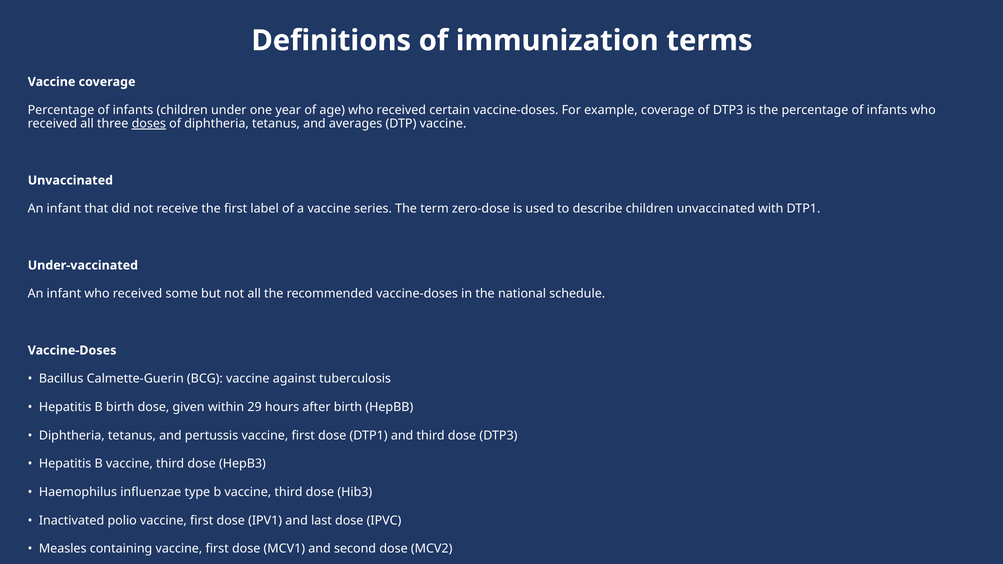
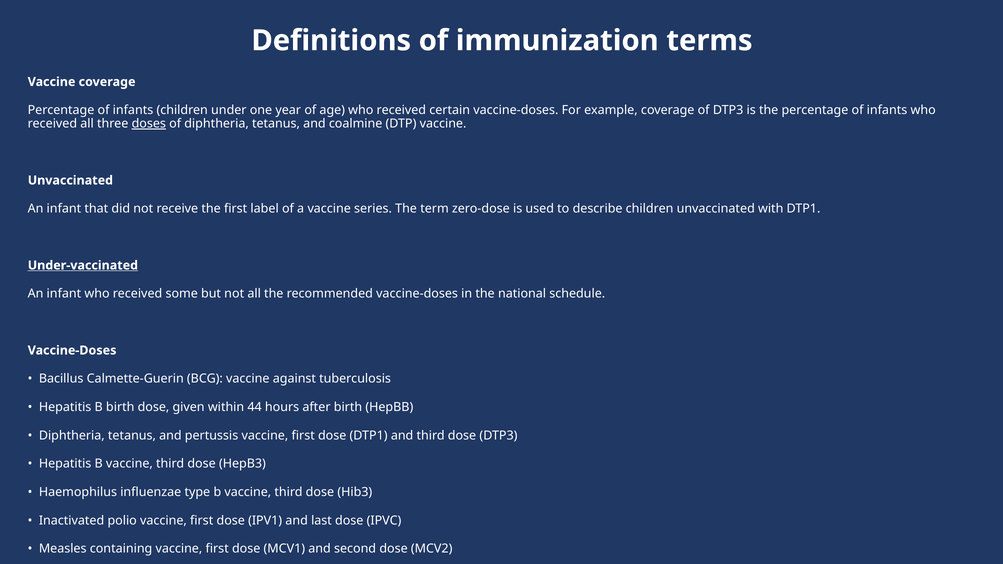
averages: averages -> coalmine
Under-vaccinated underline: none -> present
29: 29 -> 44
